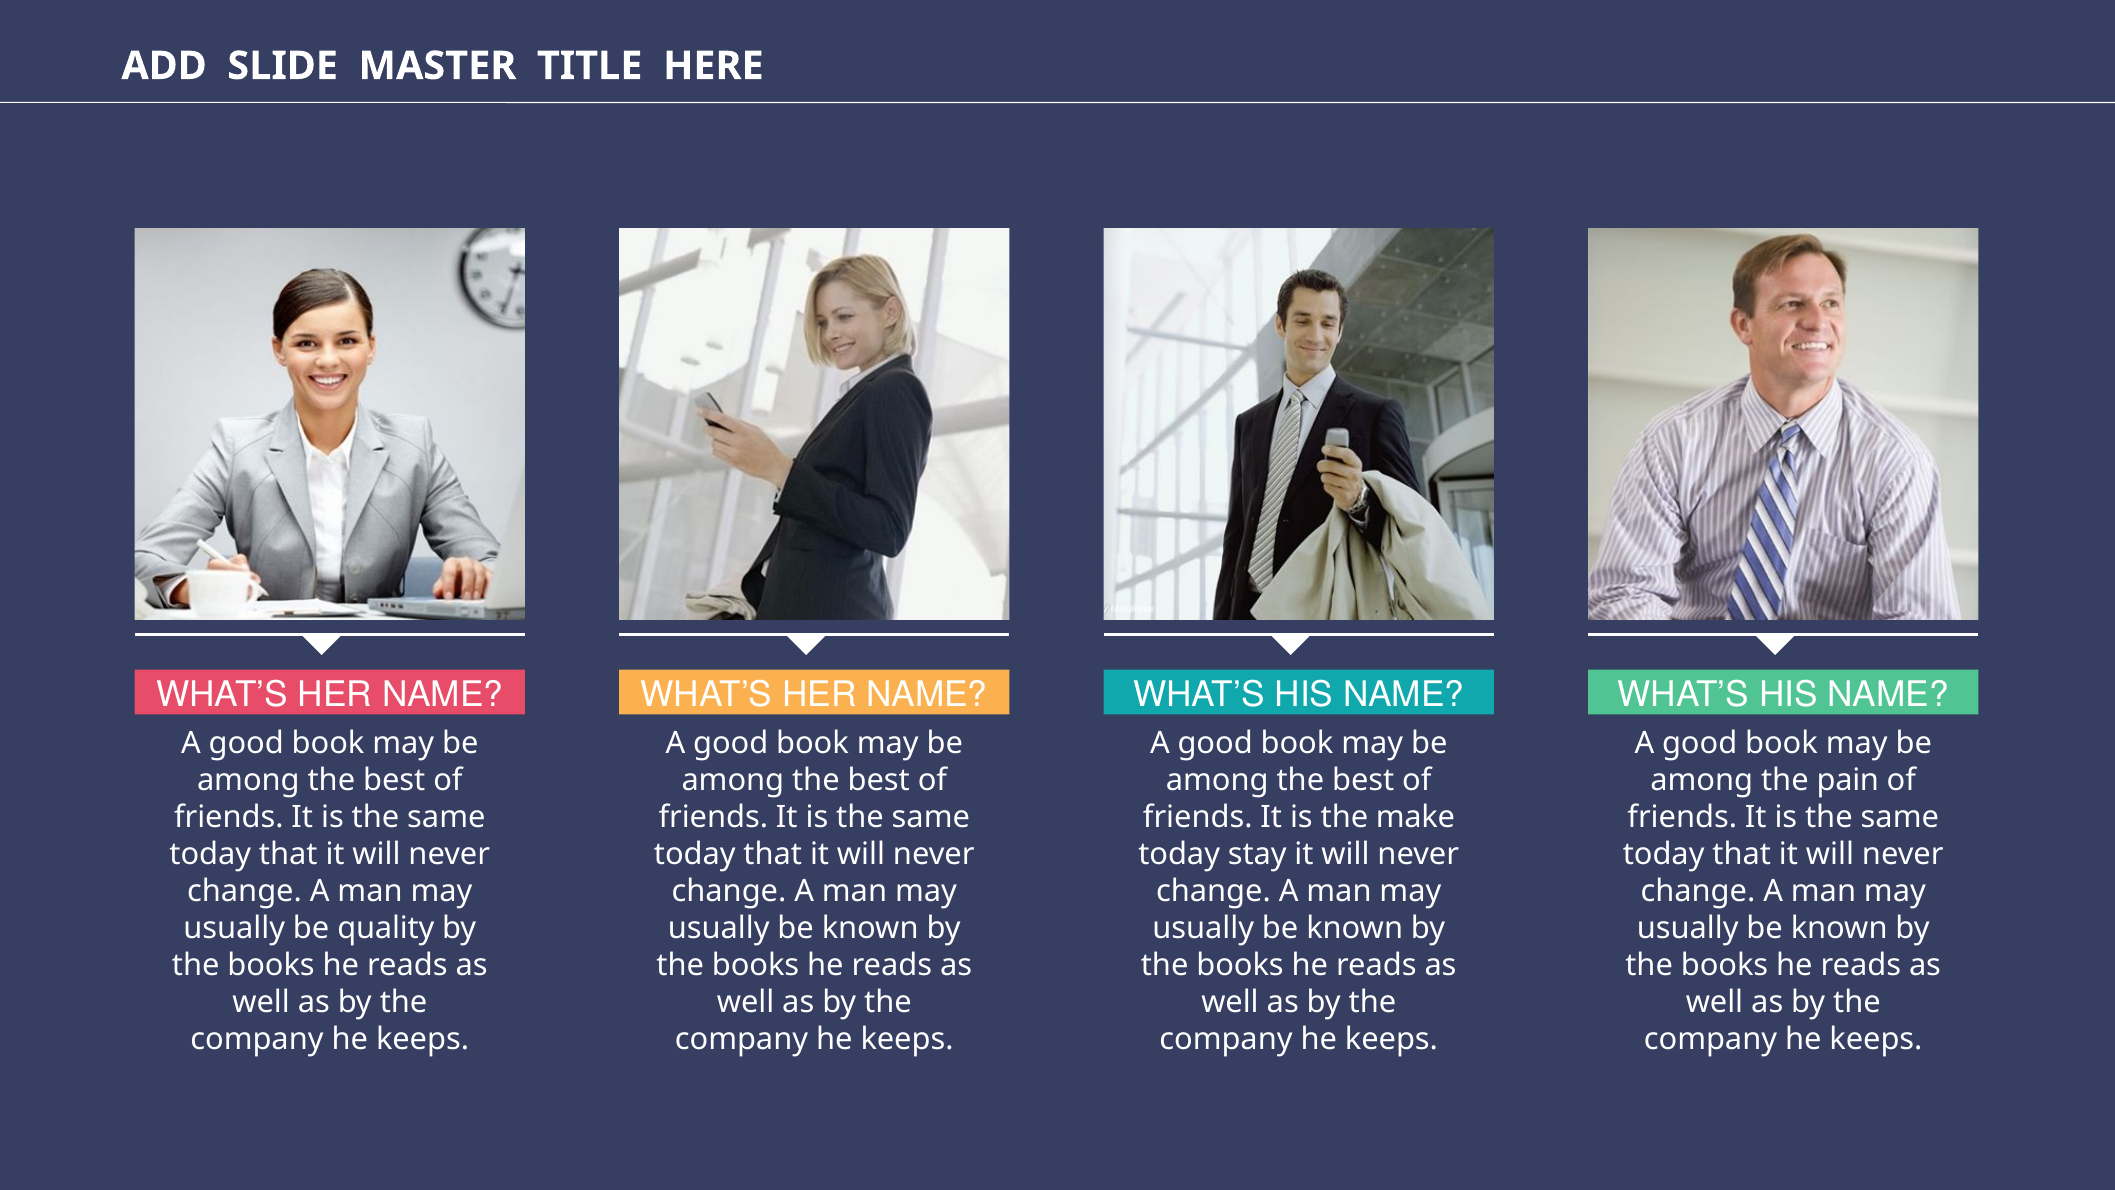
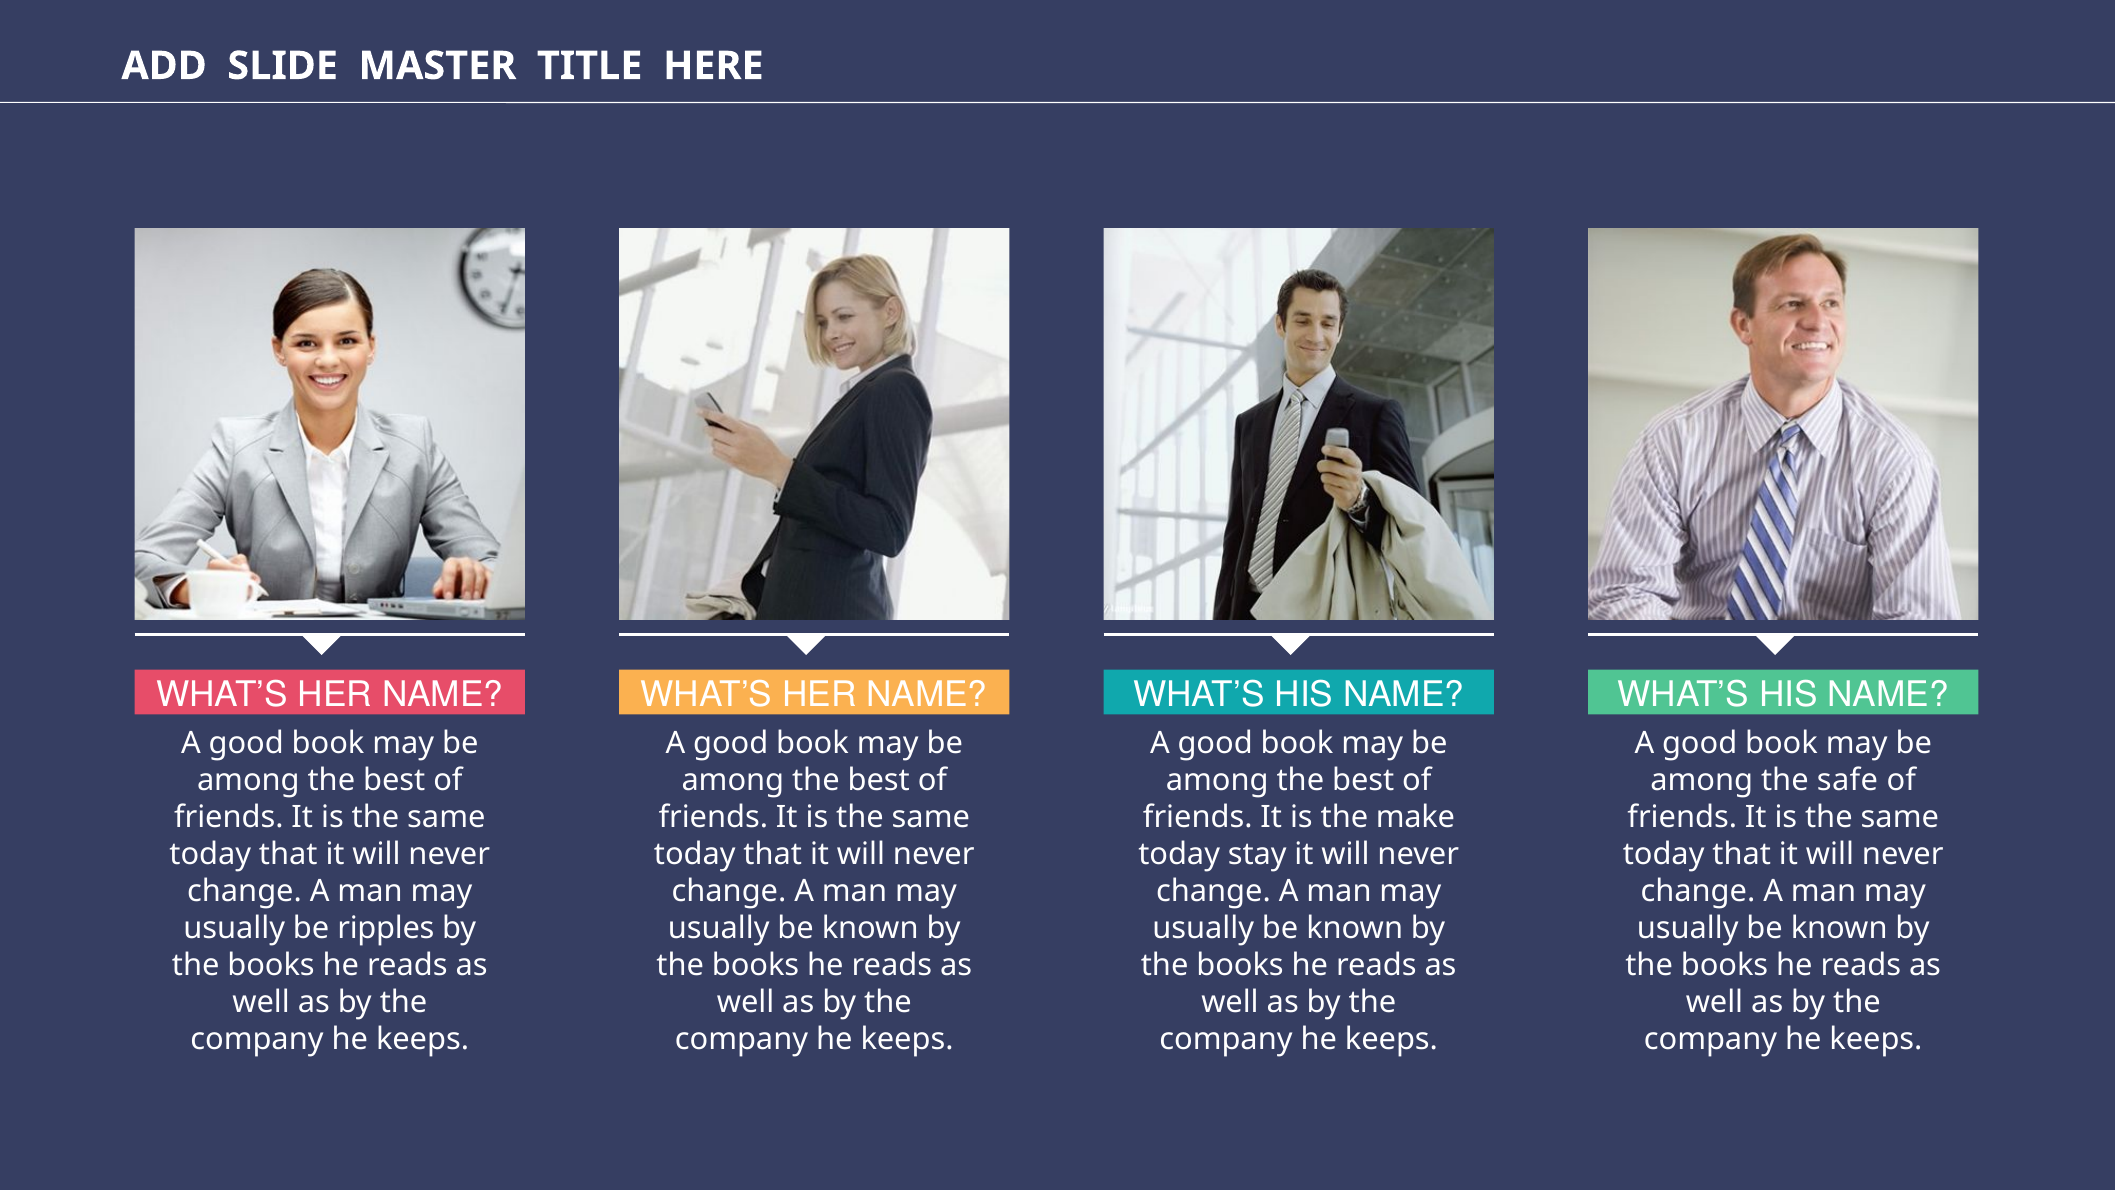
pain: pain -> safe
quality: quality -> ripples
